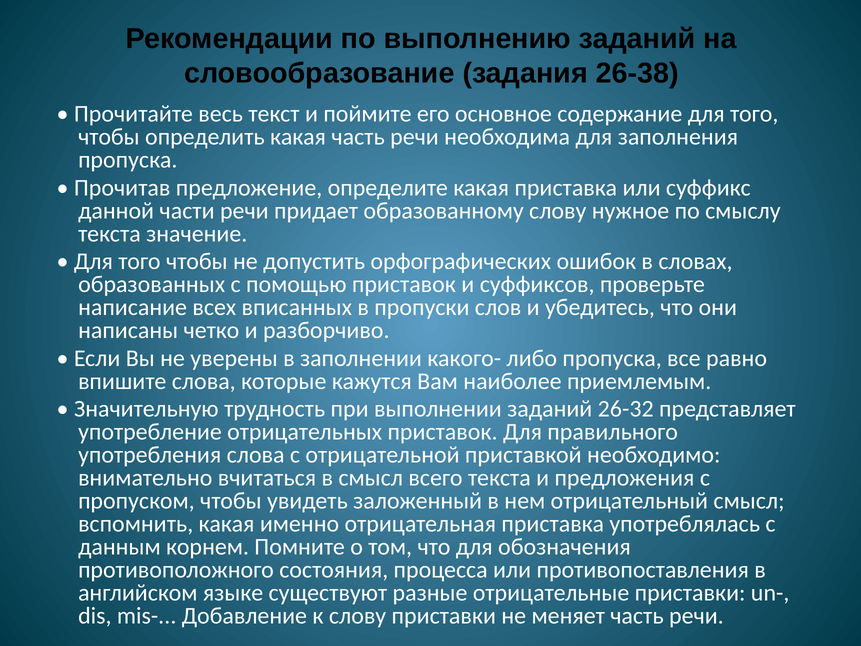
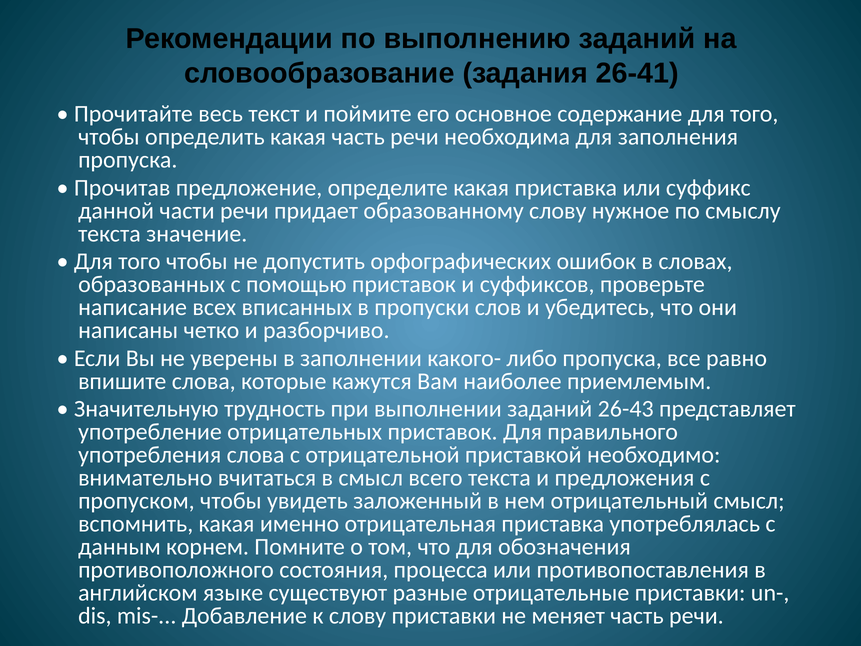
26-38: 26-38 -> 26-41
26-32: 26-32 -> 26-43
